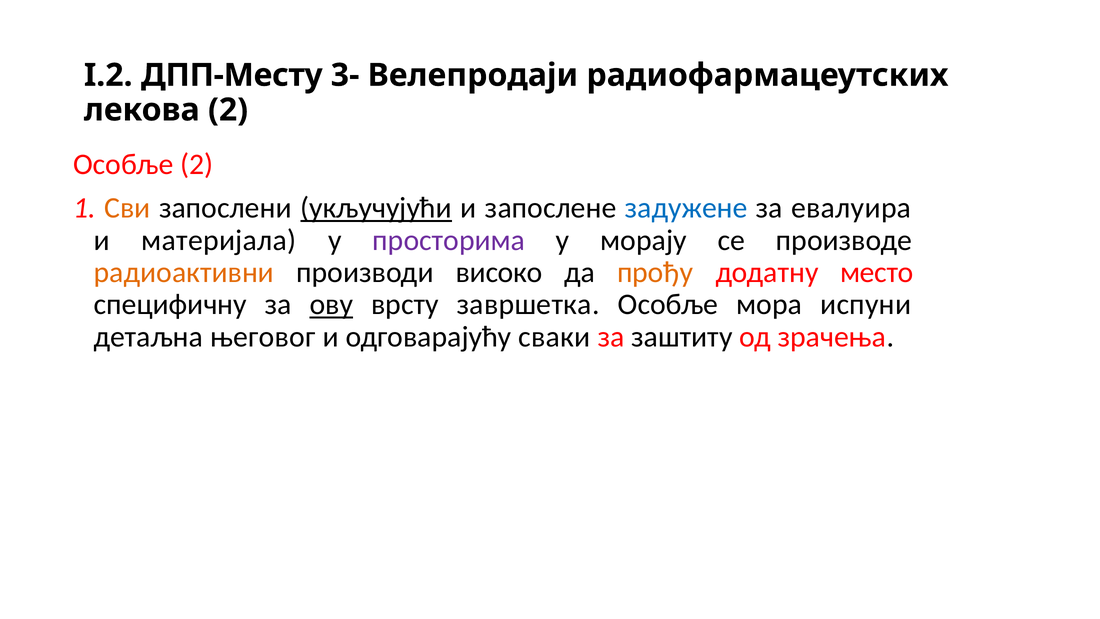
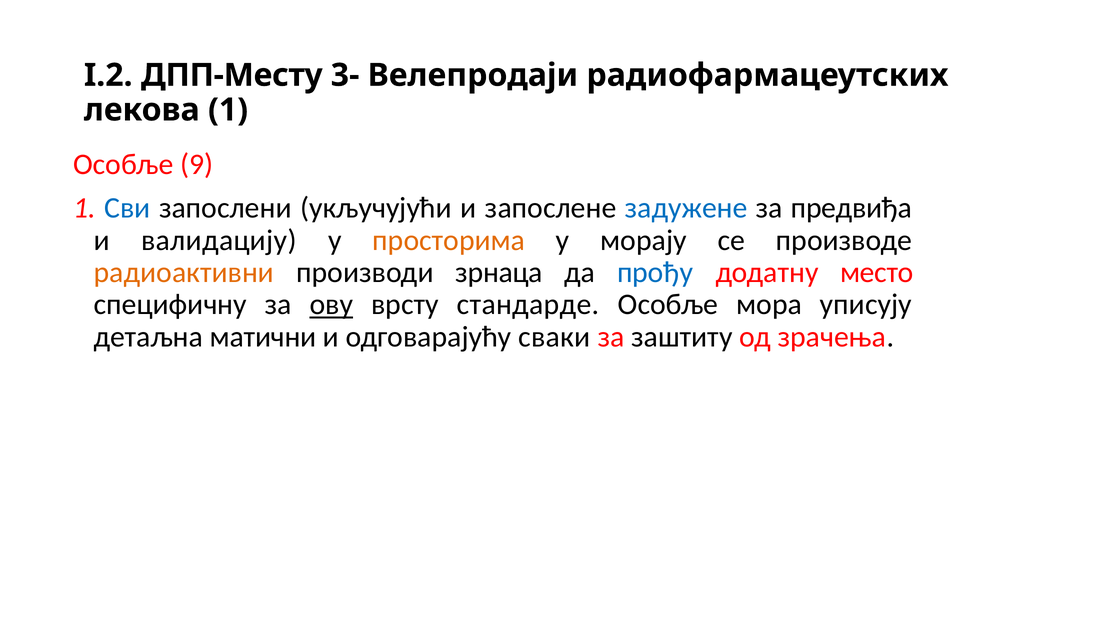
лекова 2: 2 -> 1
Особље 2: 2 -> 9
Сви colour: orange -> blue
укључујући underline: present -> none
евалуира: евалуира -> предвиђа
материјала: материјала -> валидацију
просторима colour: purple -> orange
високо: високо -> зрнаца
прођу colour: orange -> blue
завршетка: завршетка -> стандарде
испуни: испуни -> уписују
његовог: његовог -> матични
